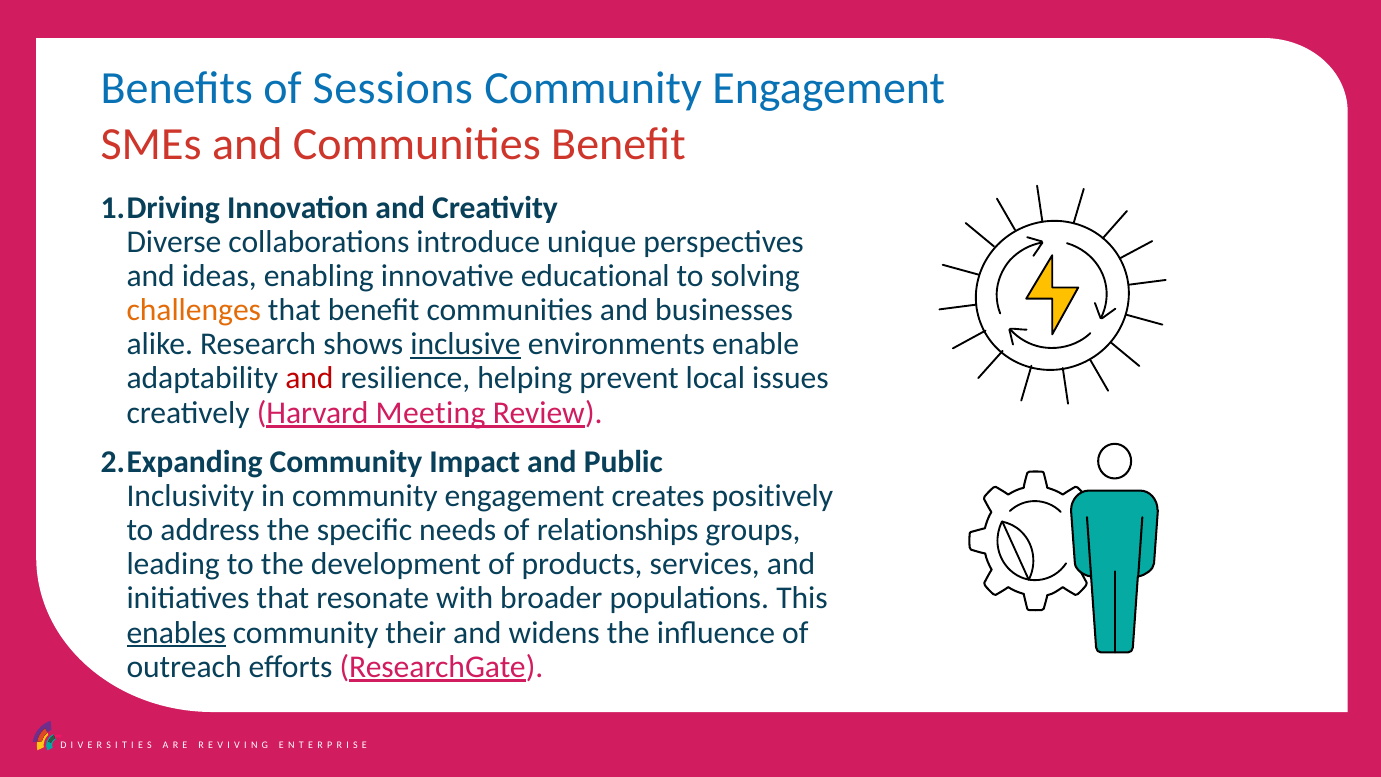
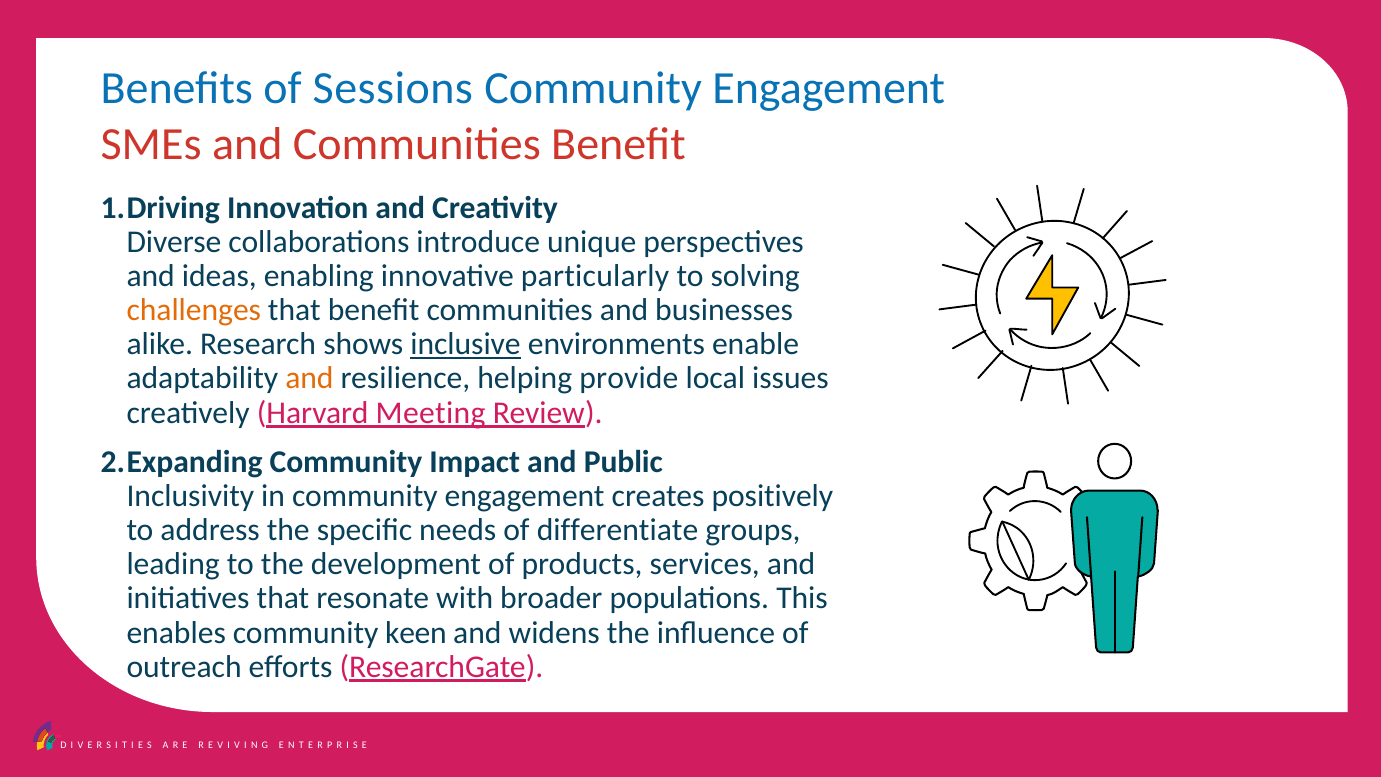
educational: educational -> particularly
and at (309, 378) colour: red -> orange
prevent: prevent -> provide
relationships: relationships -> differentiate
enables underline: present -> none
their: their -> keen
